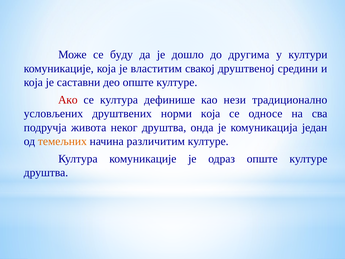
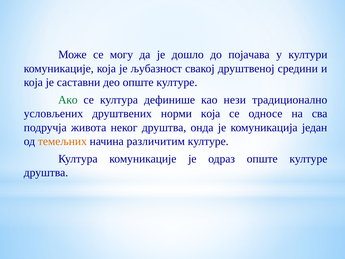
буду: буду -> могу
другима: другима -> појачава
властитим: властитим -> љубазност
Ако colour: red -> green
